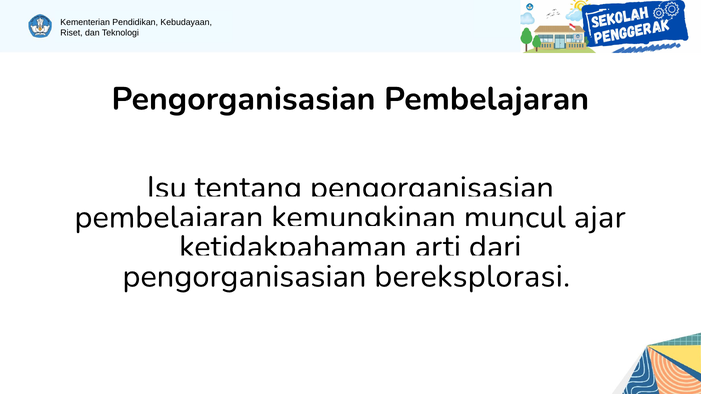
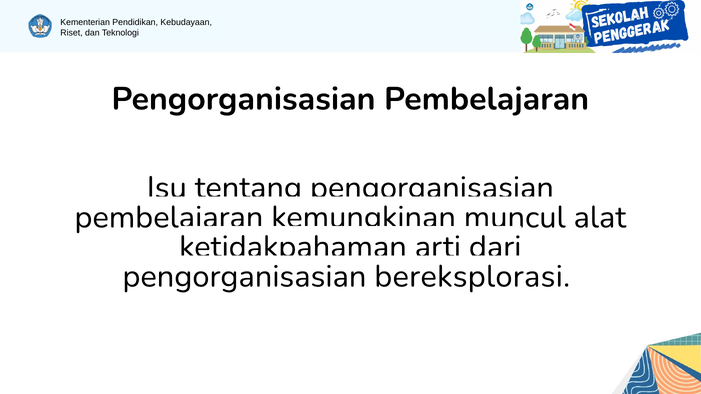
ajar: ajar -> alat
